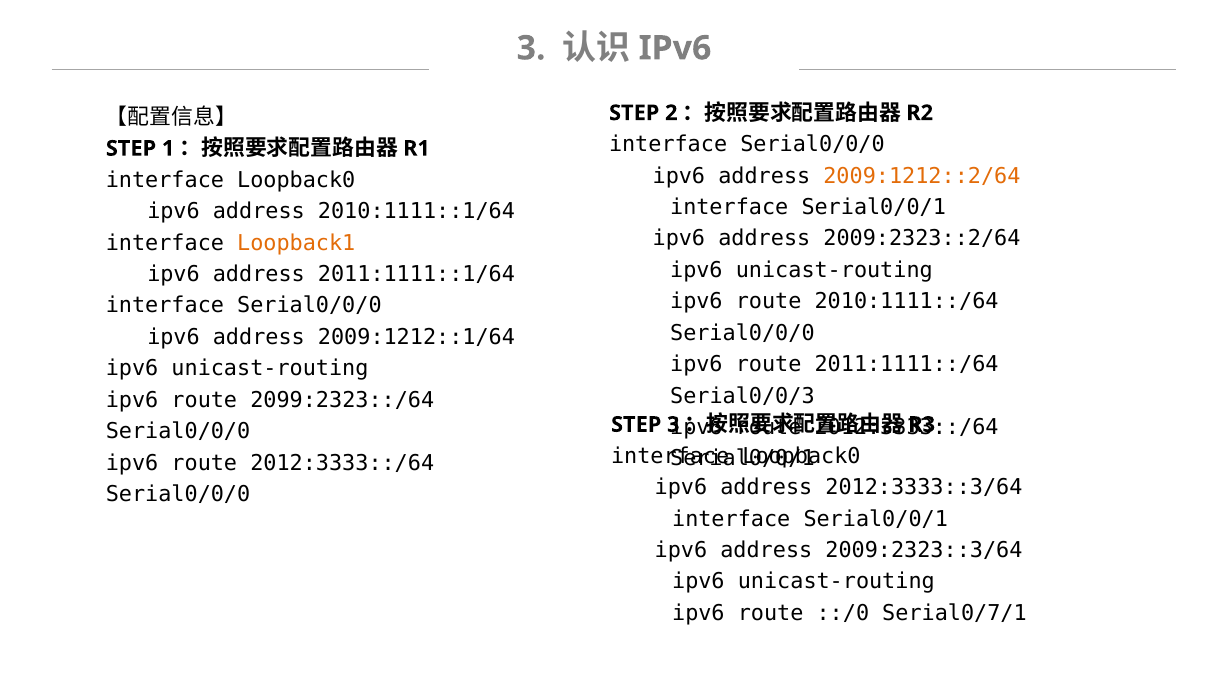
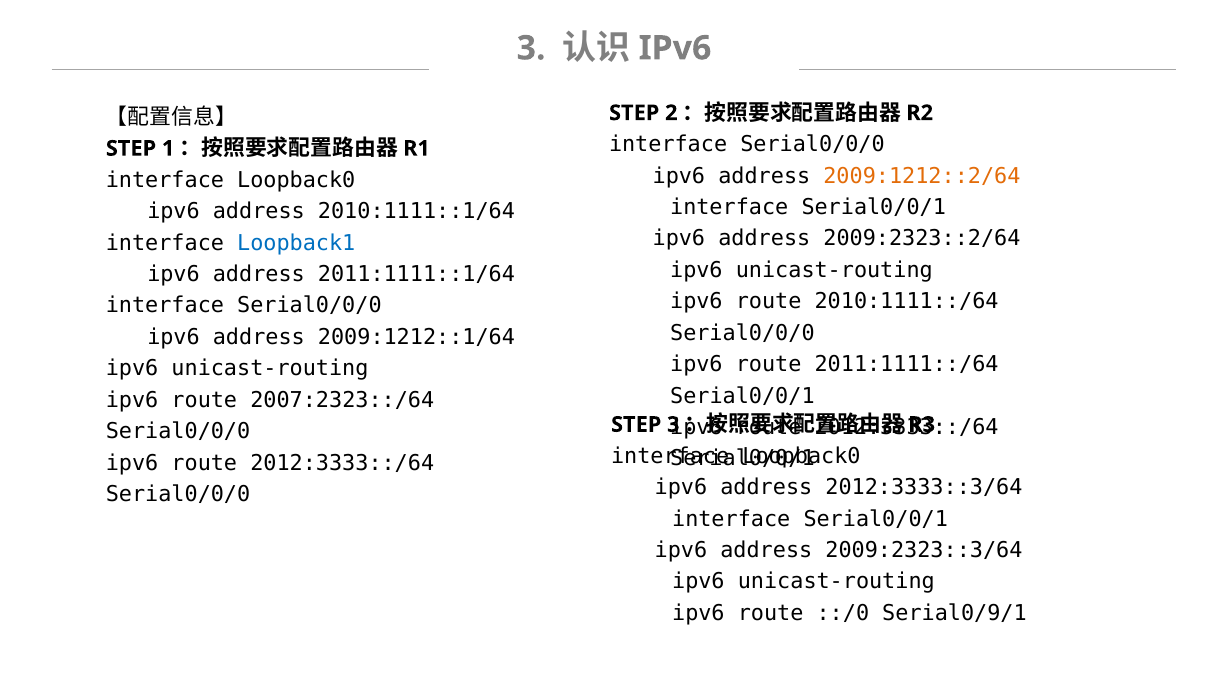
Loopback1 colour: orange -> blue
Serial0/0/3 at (742, 396): Serial0/0/3 -> Serial0/0/1
2099:2323::/64: 2099:2323::/64 -> 2007:2323::/64
Serial0/7/1: Serial0/7/1 -> Serial0/9/1
